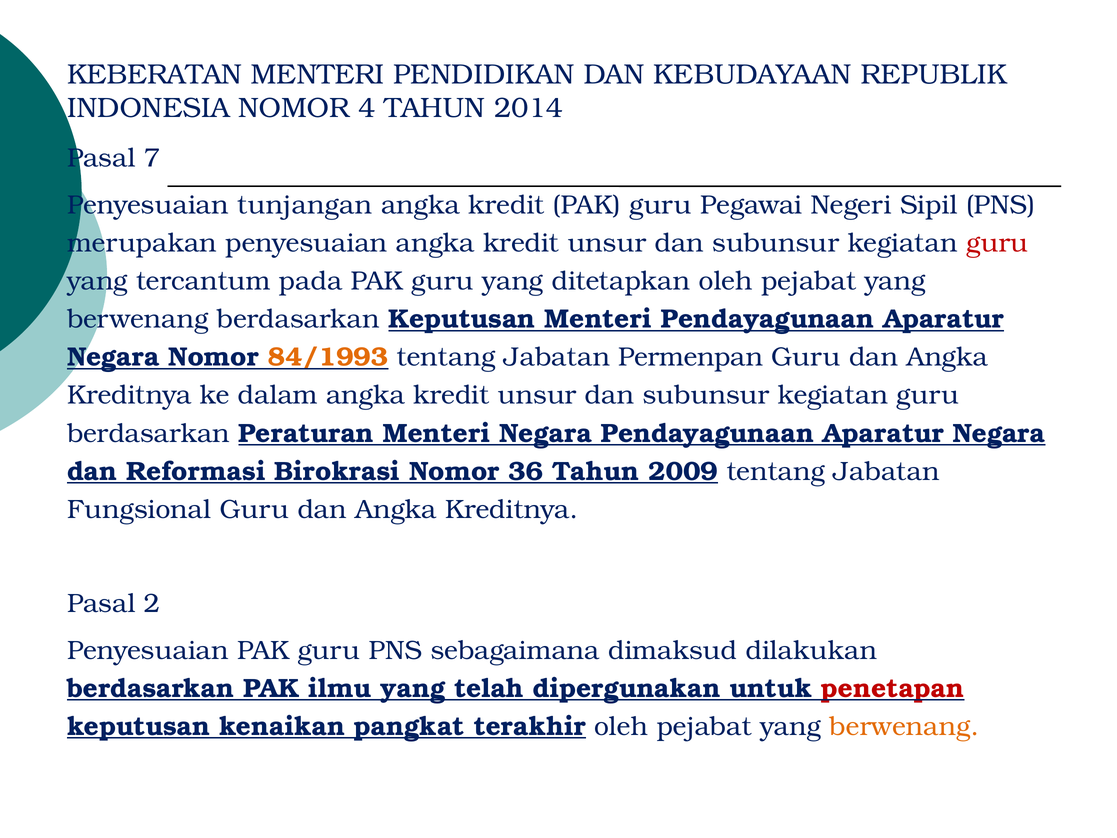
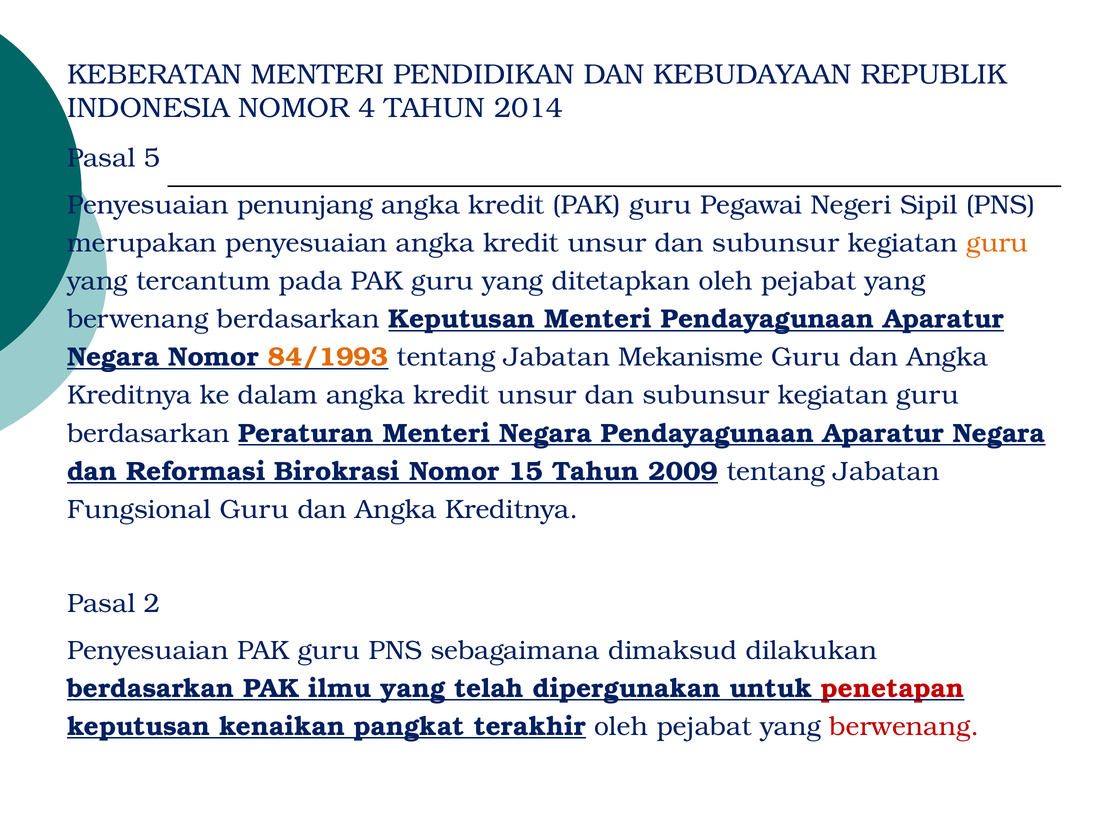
7: 7 -> 5
tunjangan: tunjangan -> penunjang
guru at (997, 243) colour: red -> orange
Permenpan: Permenpan -> Mekanisme
36: 36 -> 15
berwenang at (904, 726) colour: orange -> red
